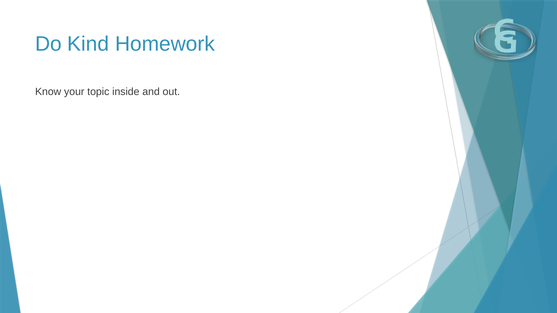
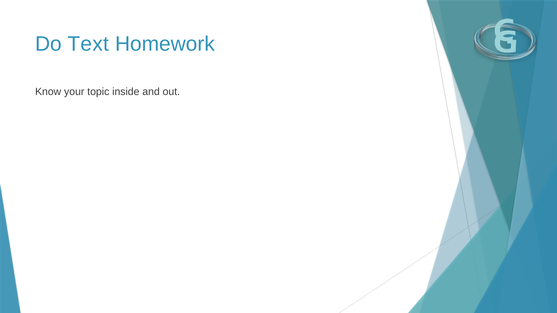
Kind: Kind -> Text
